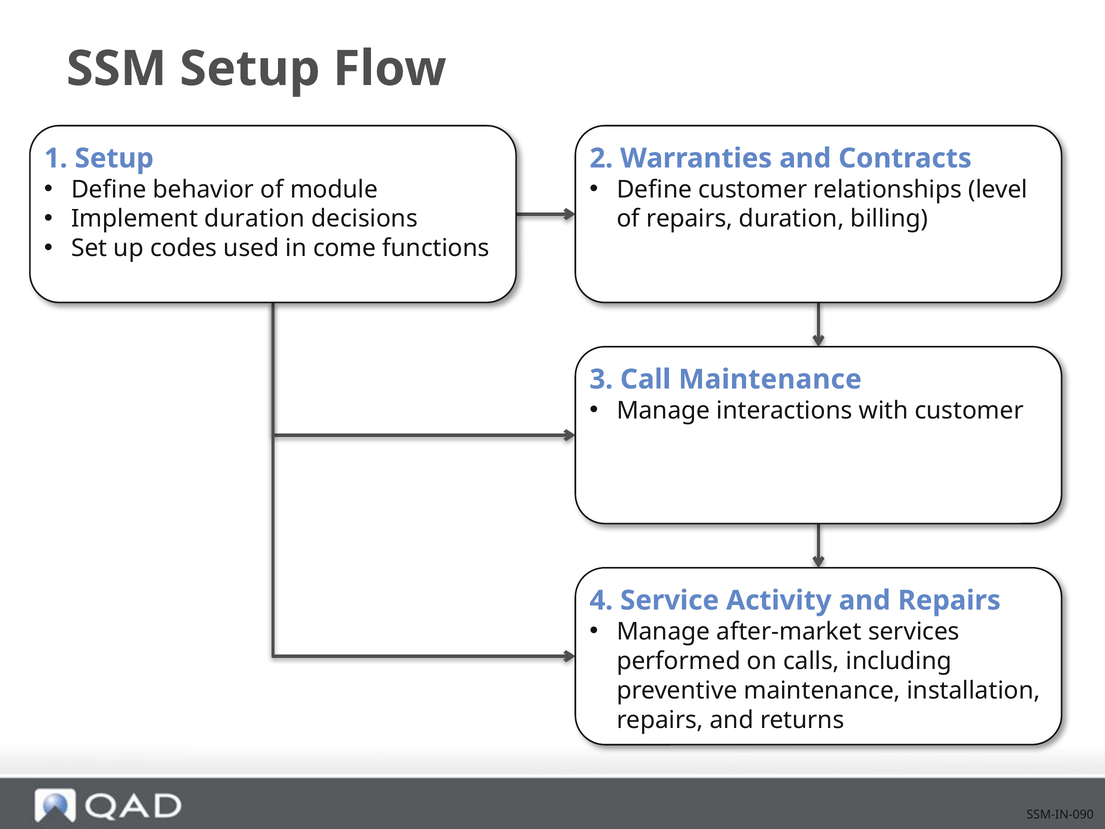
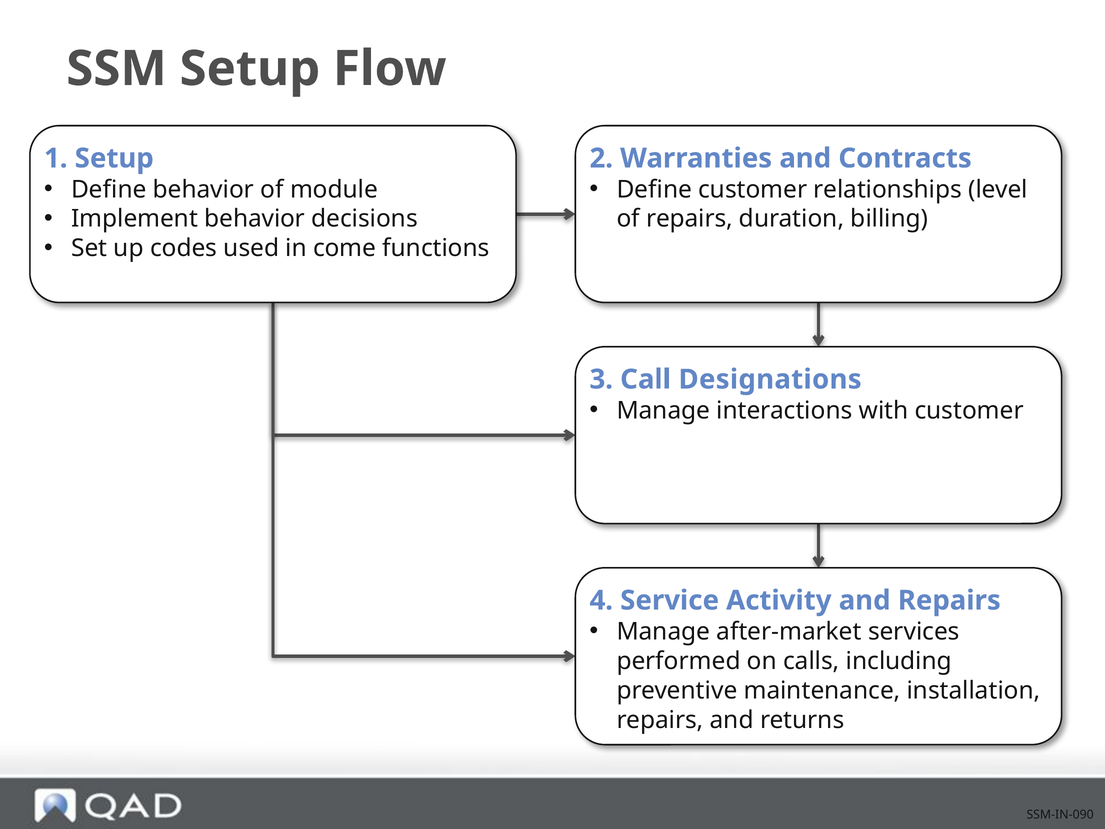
Implement duration: duration -> behavior
Call Maintenance: Maintenance -> Designations
